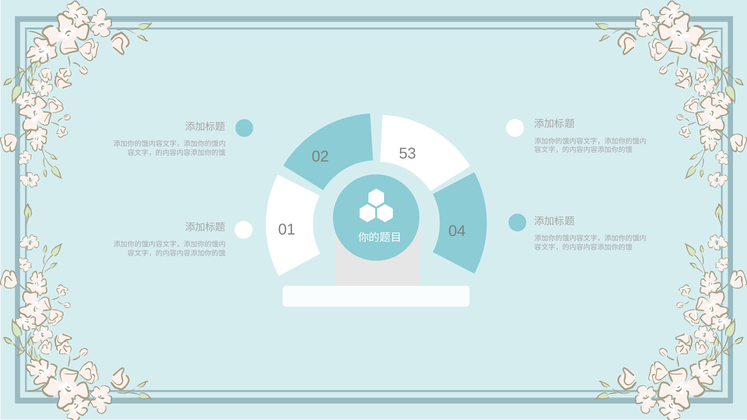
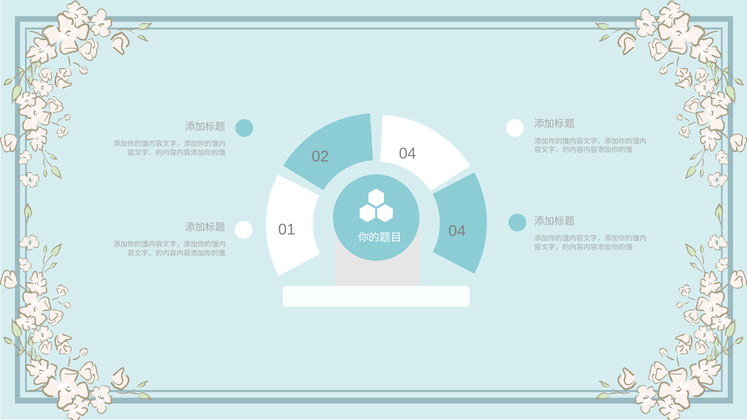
02 53: 53 -> 04
